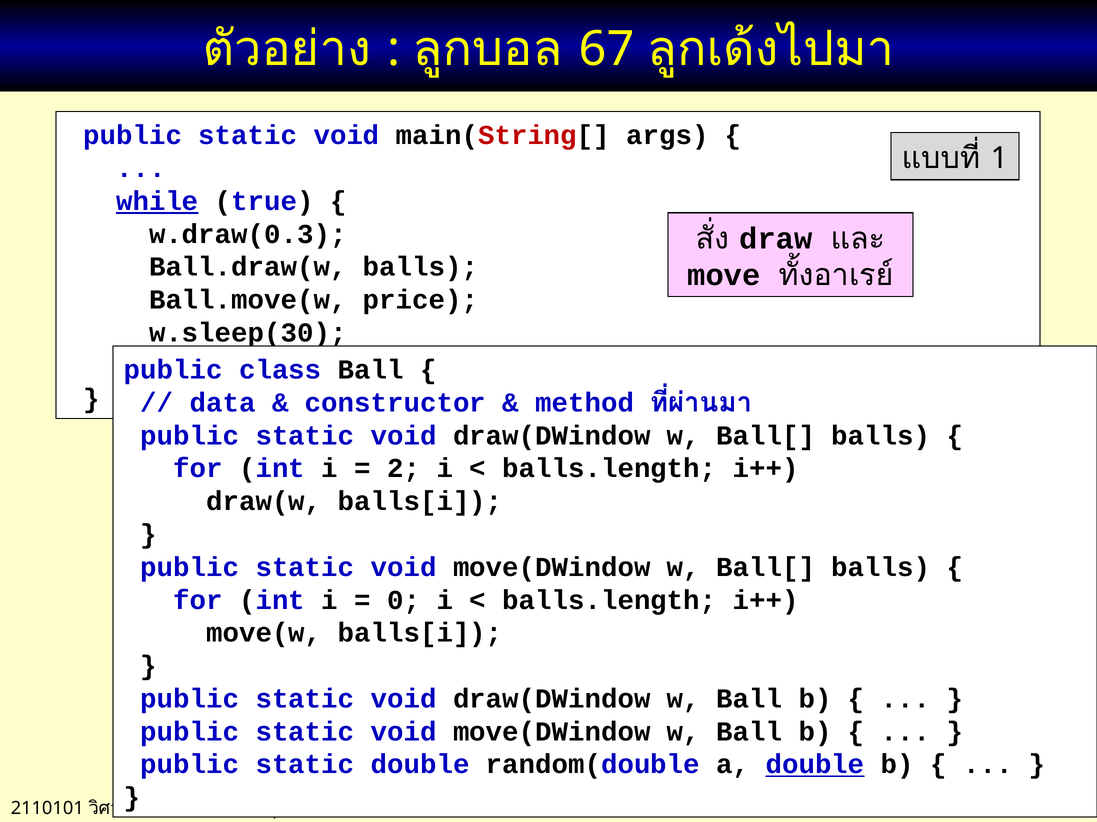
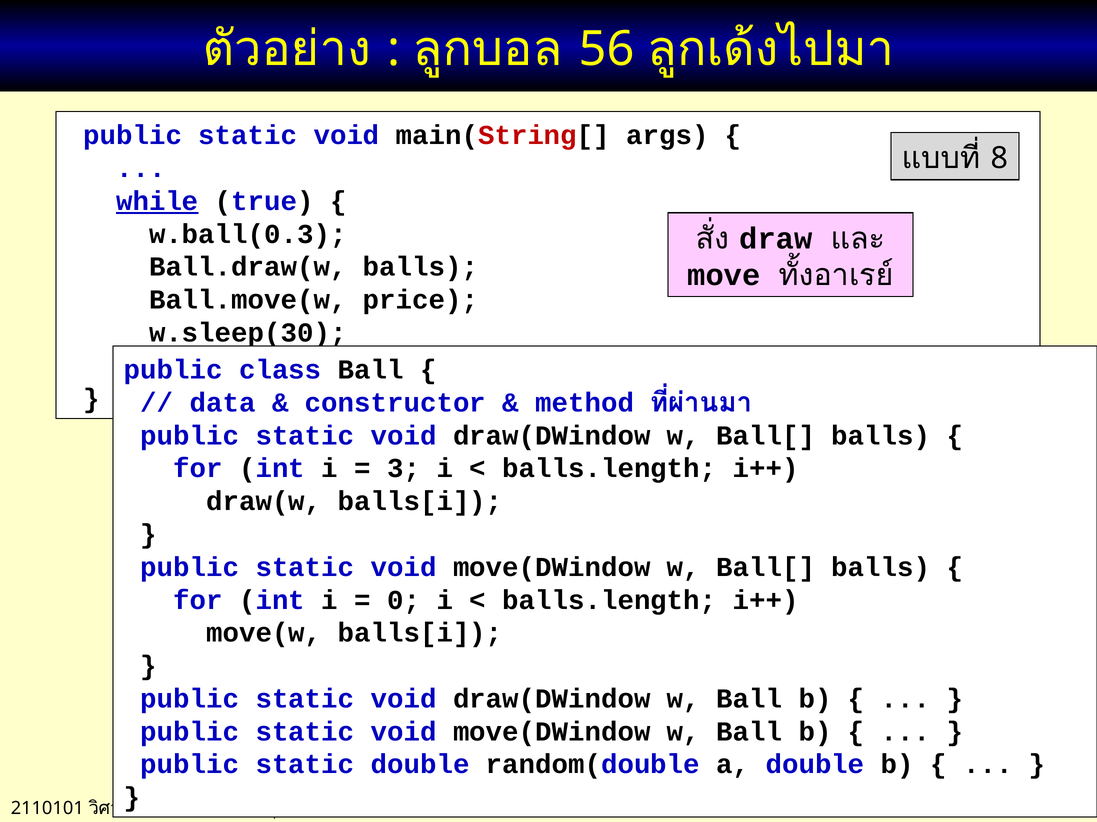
67: 67 -> 56
1: 1 -> 8
w.draw(0.3: w.draw(0.3 -> w.ball(0.3
2 at (404, 469): 2 -> 3
double at (815, 765) underline: present -> none
